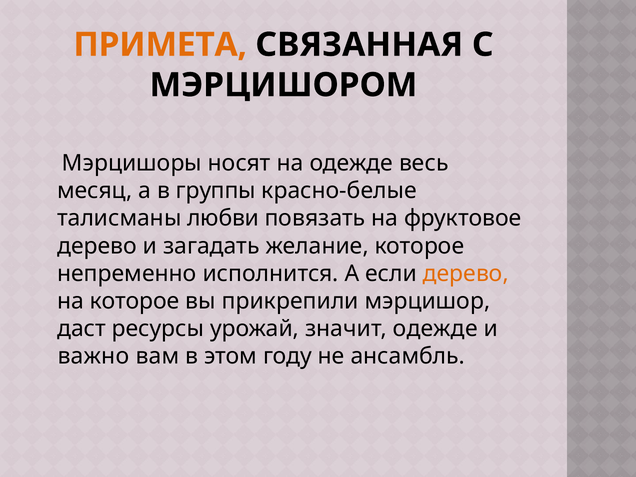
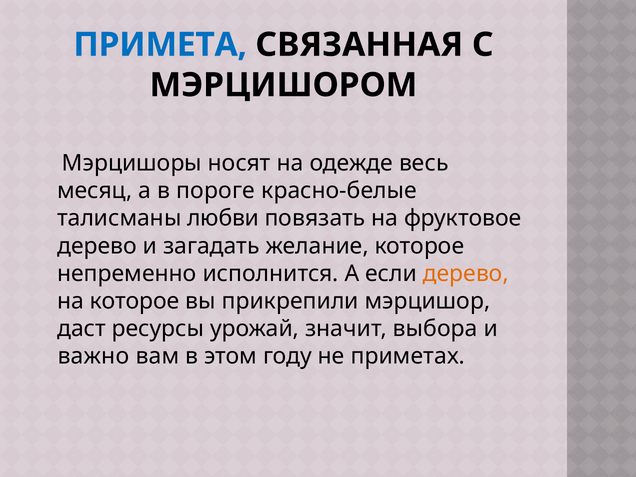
ПРИМЕТА colour: orange -> blue
группы: группы -> пороге
значит одежде: одежде -> выбора
ансамбль: ансамбль -> приметах
